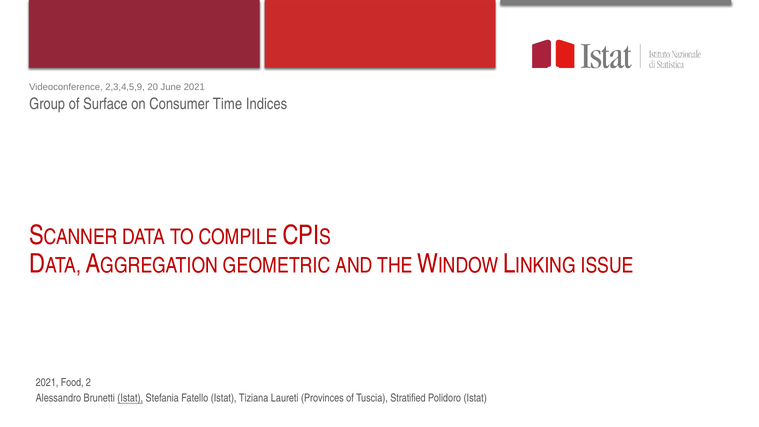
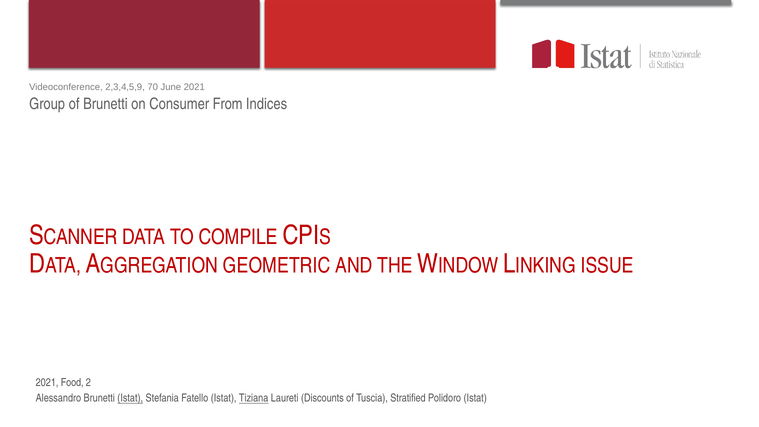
20: 20 -> 70
of Surface: Surface -> Brunetti
Time: Time -> From
Tiziana underline: none -> present
Provinces: Provinces -> Discounts
